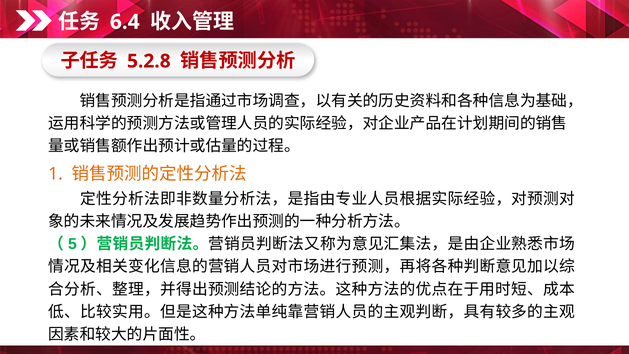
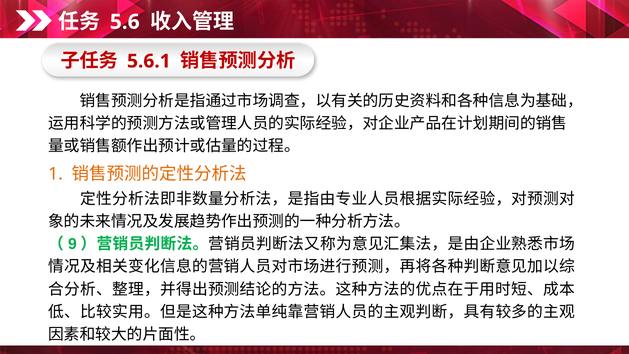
6.4: 6.4 -> 5.6
5.2.8: 5.2.8 -> 5.6.1
5: 5 -> 9
